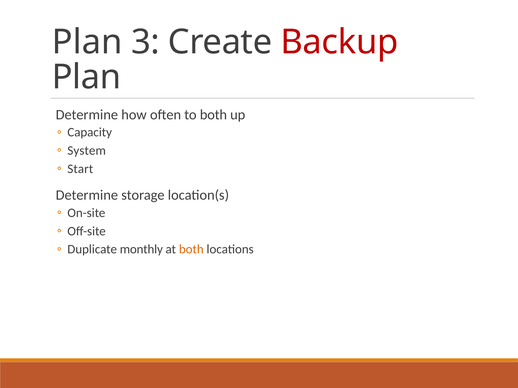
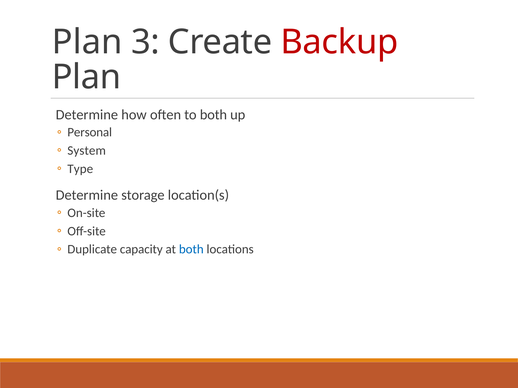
Capacity: Capacity -> Personal
Start: Start -> Type
monthly: monthly -> capacity
both at (191, 250) colour: orange -> blue
